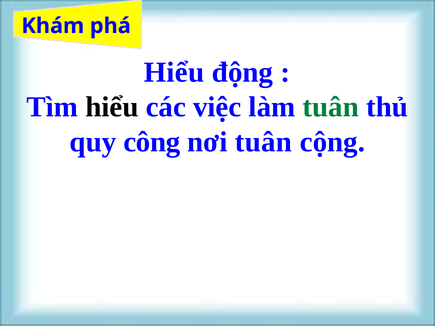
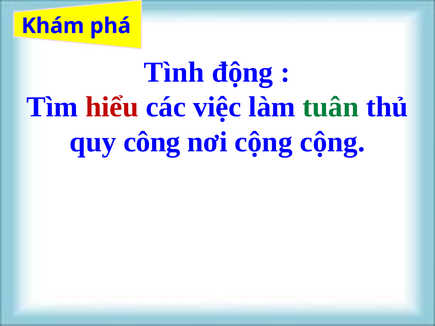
Hiểu at (174, 72): Hiểu -> Tình
hiểu at (112, 107) colour: black -> red
nơi tuân: tuân -> cộng
